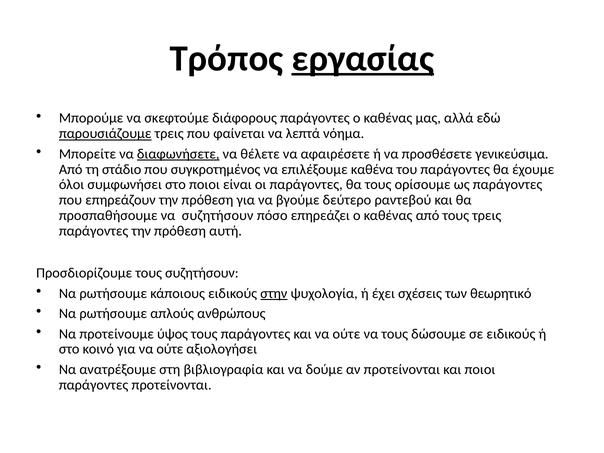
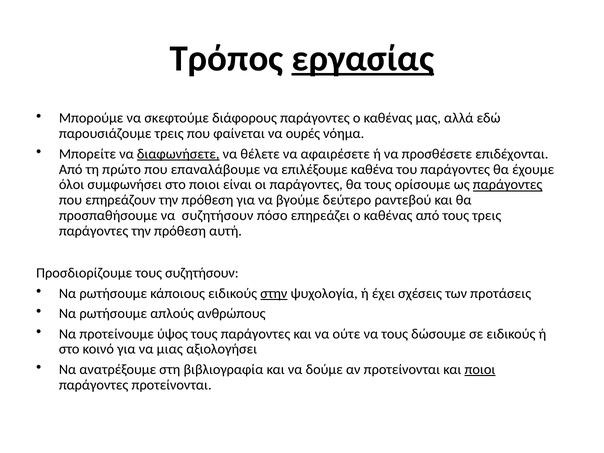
παρουσιάζουμε underline: present -> none
λεπτά: λεπτά -> ουρές
γενικεύσιμα: γενικεύσιμα -> επιδέχονται
στάδιο: στάδιο -> πρώτο
συγκροτημένος: συγκροτημένος -> επαναλάβουμε
παράγοντες at (508, 185) underline: none -> present
θεωρητικό: θεωρητικό -> προτάσεις
για να ούτε: ούτε -> μιας
ποιοι at (480, 370) underline: none -> present
